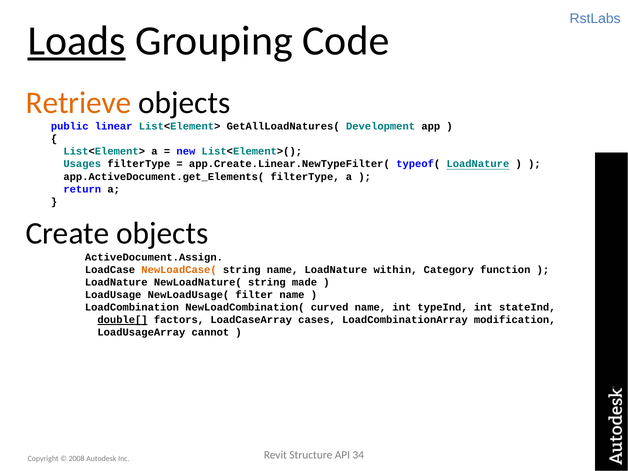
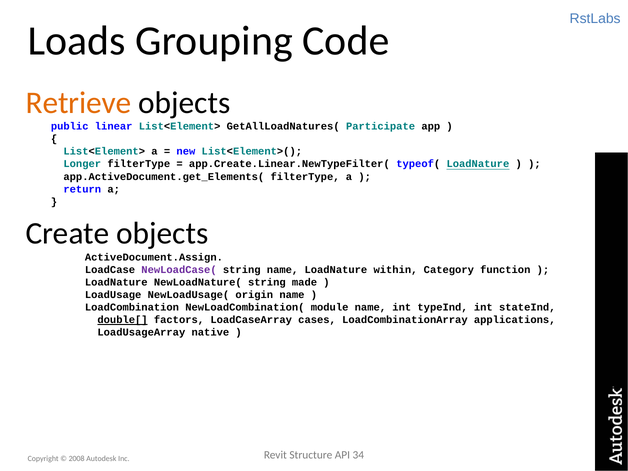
Loads underline: present -> none
Development: Development -> Participate
Usages: Usages -> Longer
NewLoadCase( colour: orange -> purple
filter: filter -> origin
curved: curved -> module
modification: modification -> applications
cannot: cannot -> native
